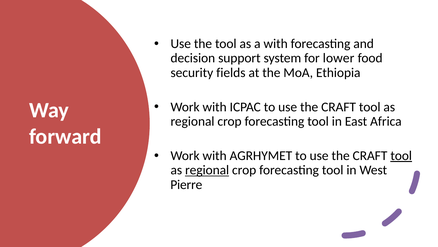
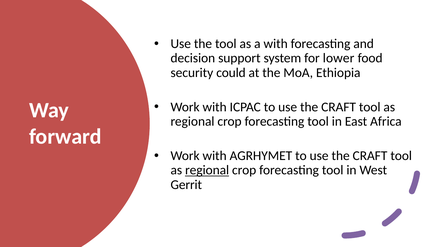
fields: fields -> could
tool at (401, 155) underline: present -> none
Pierre: Pierre -> Gerrit
